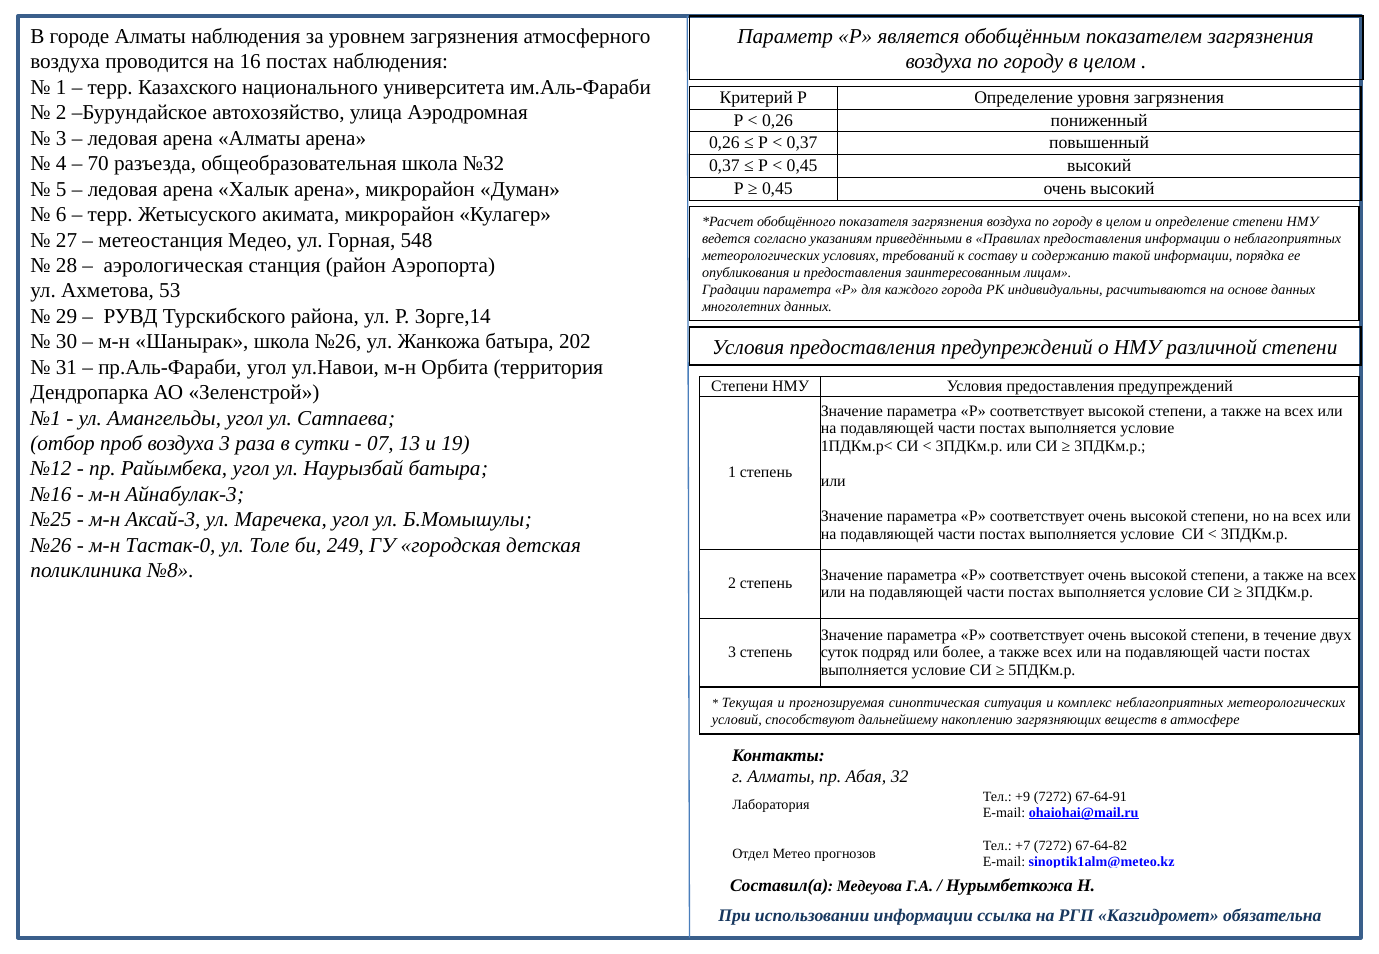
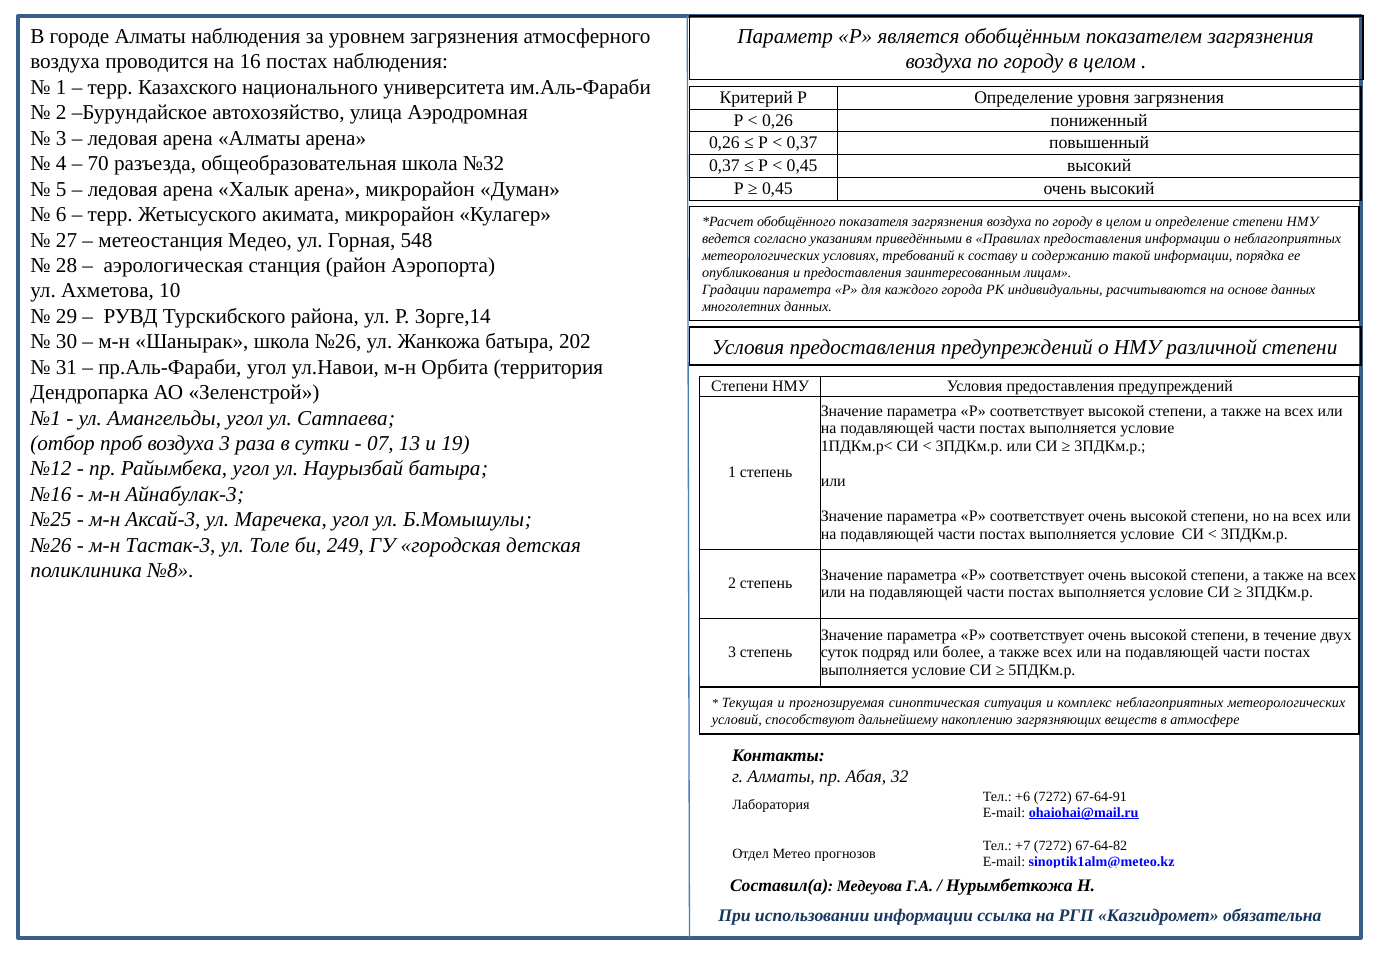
53: 53 -> 10
Тастак-0: Тастак-0 -> Тастак-3
+9: +9 -> +6
